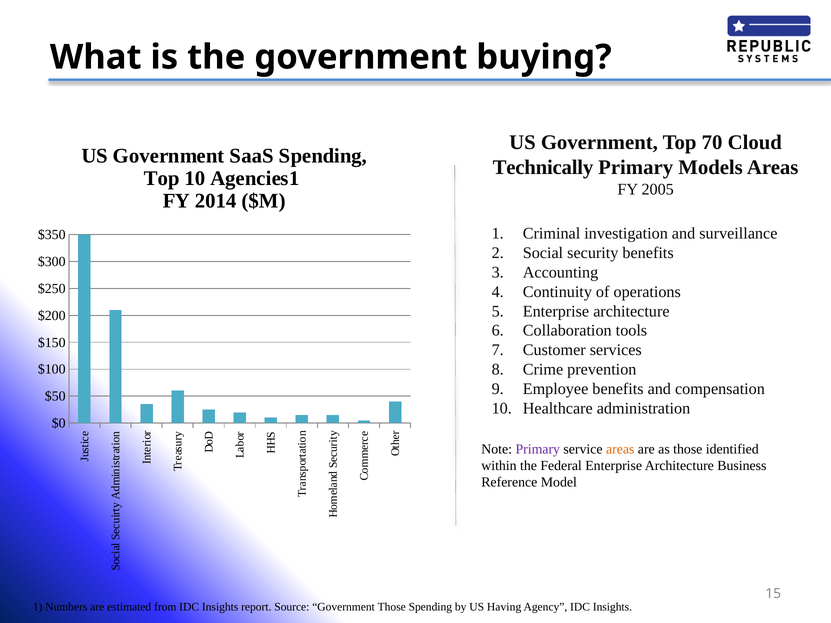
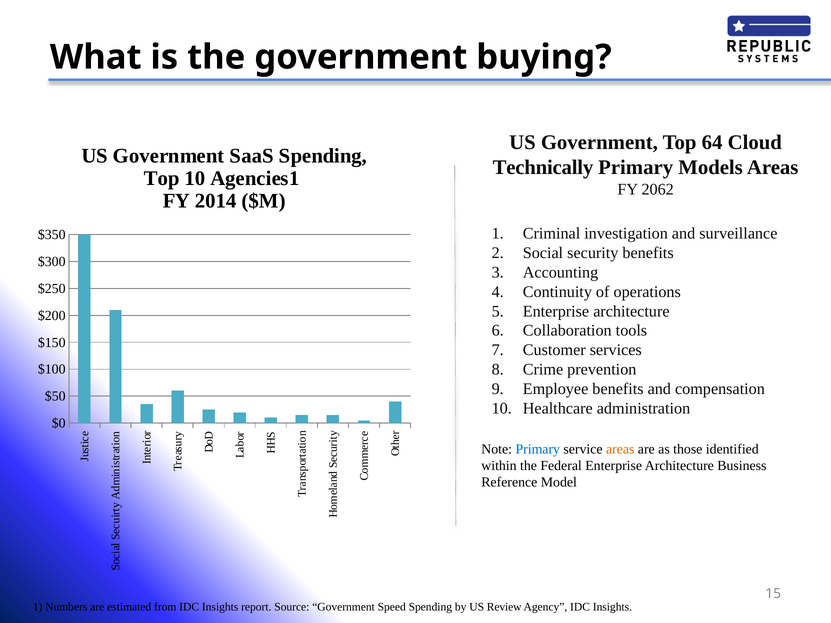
70: 70 -> 64
2005: 2005 -> 2062
Primary at (538, 449) colour: purple -> blue
Government Those: Those -> Speed
Having: Having -> Review
